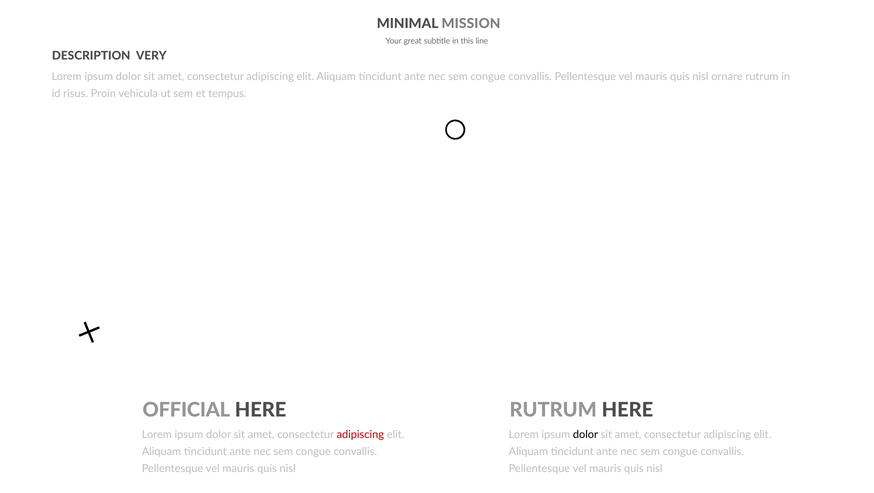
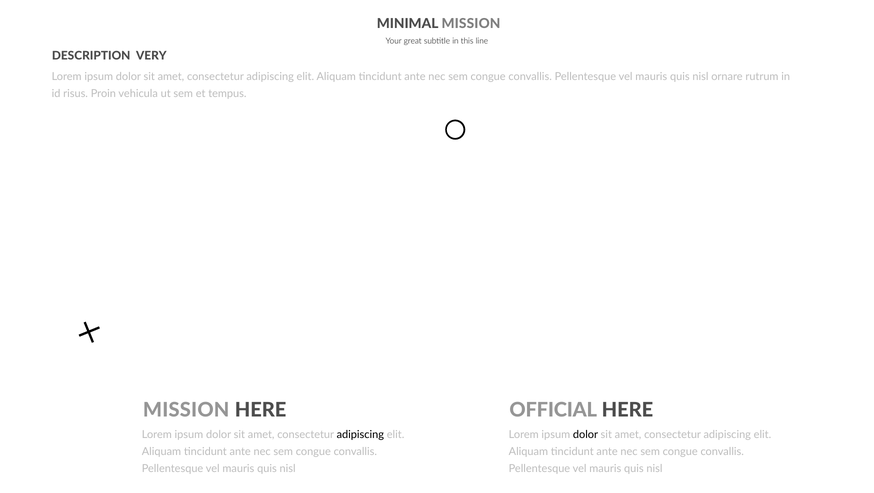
OFFICIAL at (186, 410): OFFICIAL -> MISSION
RUTRUM at (553, 410): RUTRUM -> OFFICIAL
adipiscing at (360, 435) colour: red -> black
